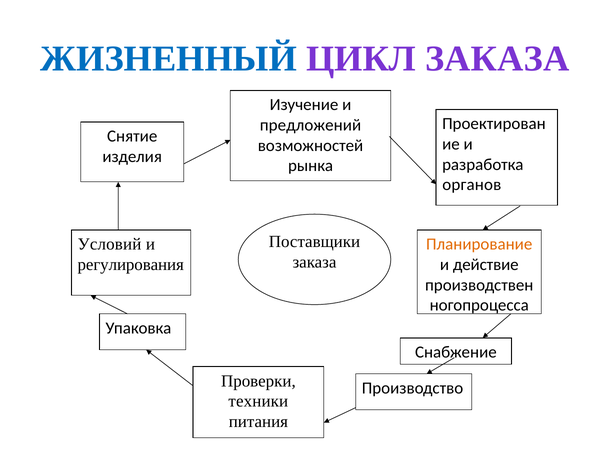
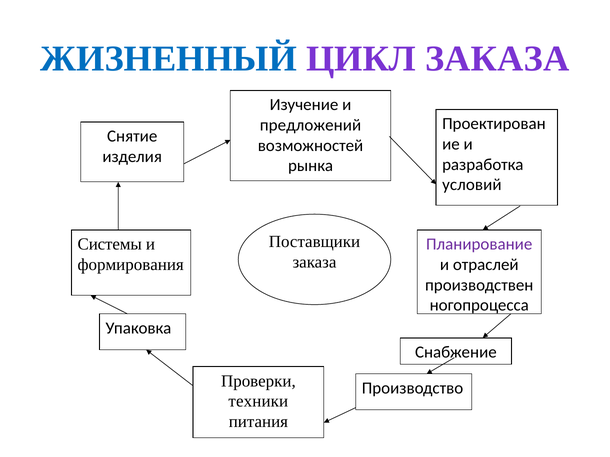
органов: органов -> условий
Условий: Условий -> Системы
Планирование colour: orange -> purple
регулирования: регулирования -> формирования
действие: действие -> отраслей
